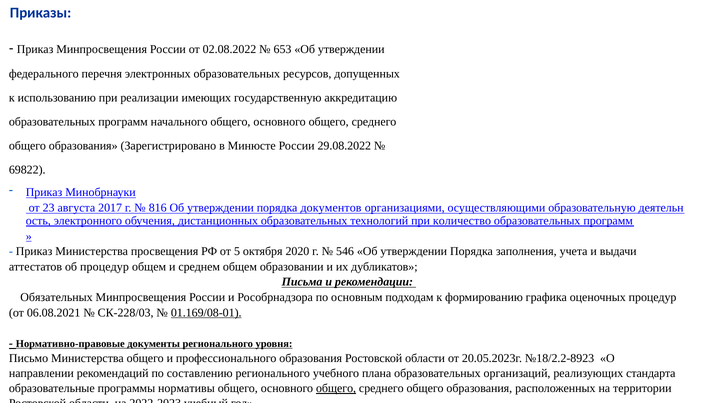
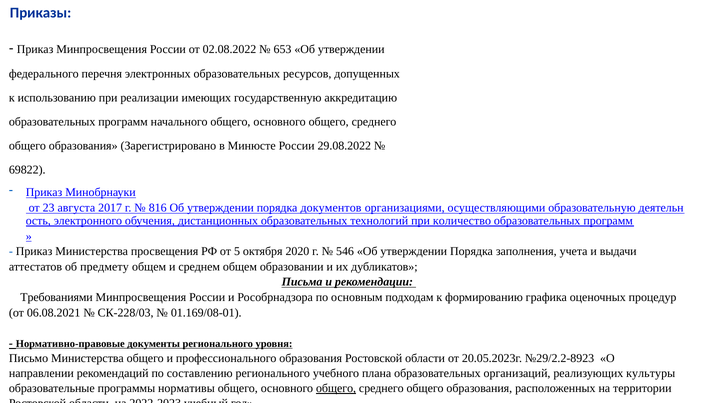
об процедур: процедур -> предмету
Обязательных: Обязательных -> Требованиями
01.169/08-01 underline: present -> none
№18/2.2-8923: №18/2.2-8923 -> №29/2.2-8923
стандарта: стандарта -> культуры
